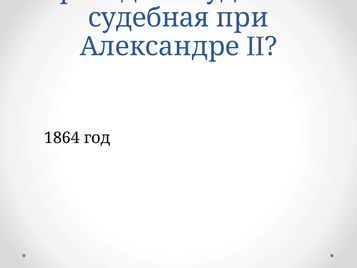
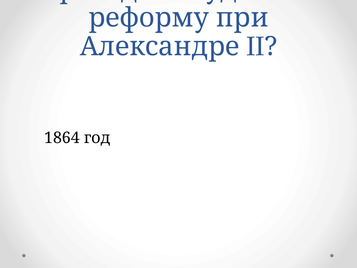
судебная at (149, 18): судебная -> реформу
